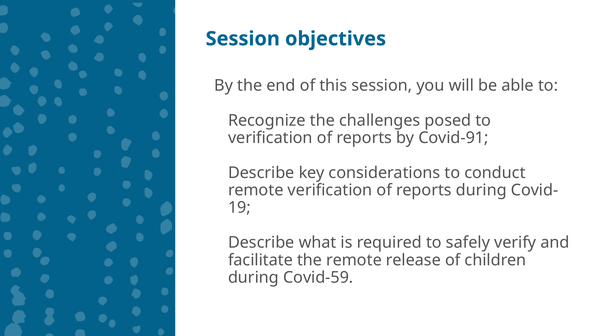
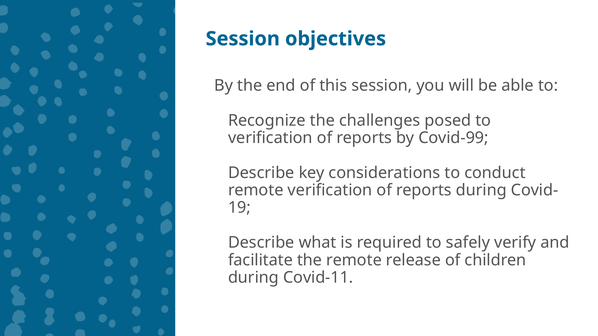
Covid-91: Covid-91 -> Covid-99
Covid-59: Covid-59 -> Covid-11
